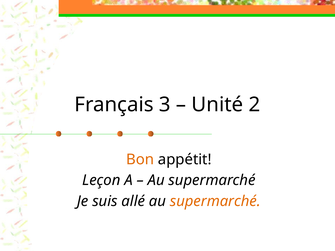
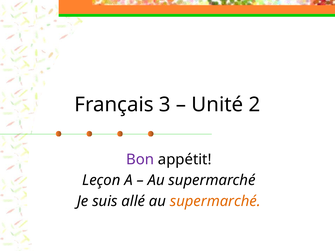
Bon colour: orange -> purple
